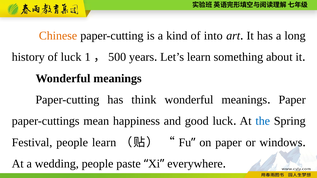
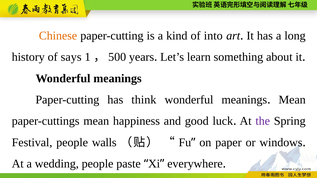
of luck: luck -> says
Paper at (292, 100): Paper -> Mean
the colour: blue -> purple
people learn: learn -> walls
